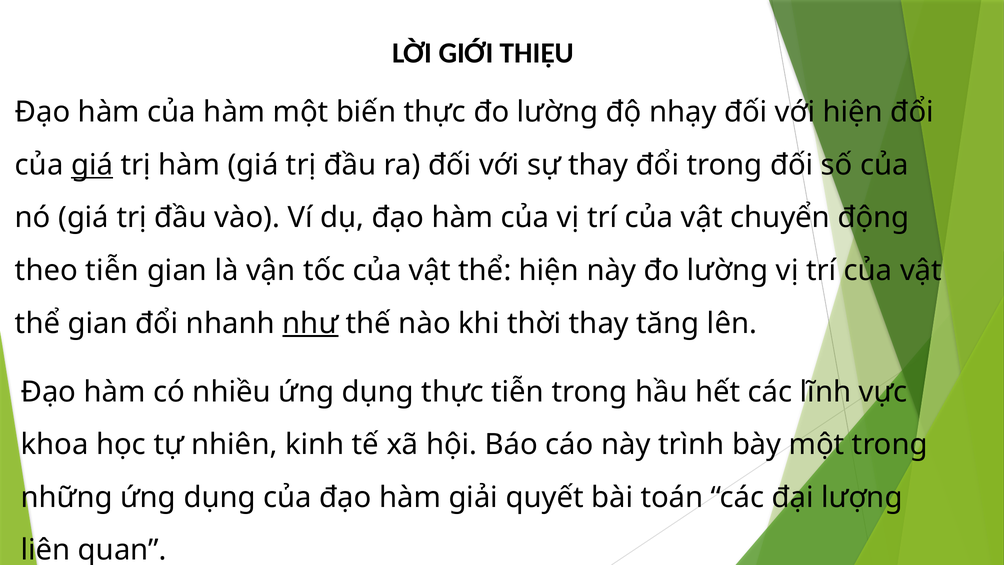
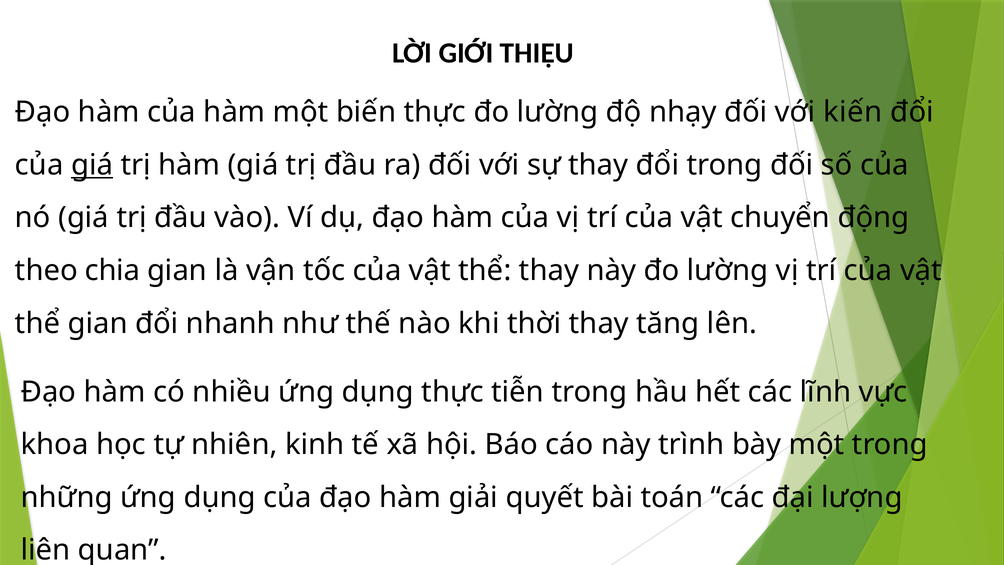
với hiện: hiện -> kiến
theo tiễn: tiễn -> chia
thể hiện: hiện -> thay
như underline: present -> none
